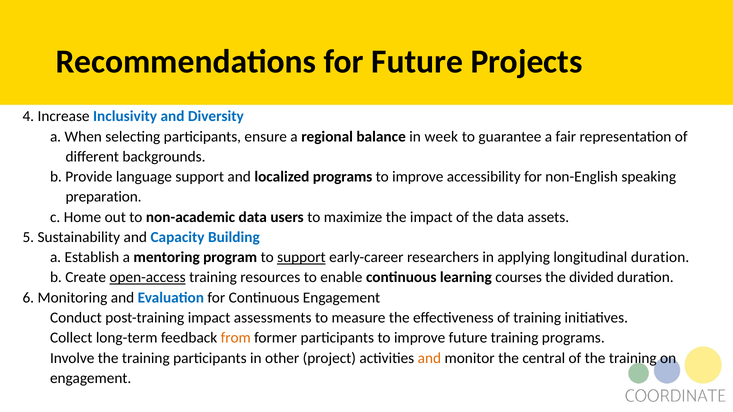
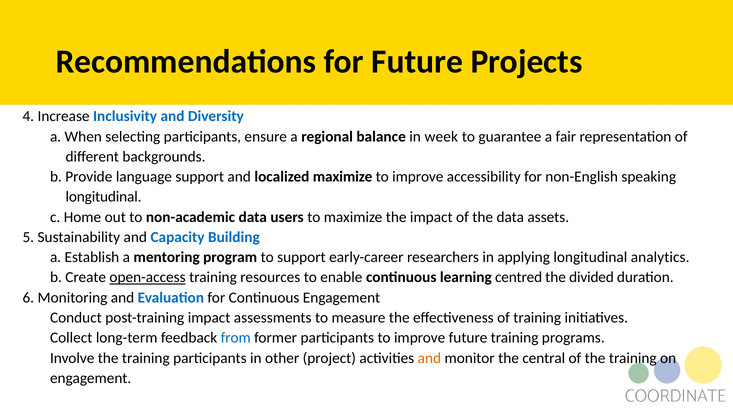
localized programs: programs -> maximize
preparation at (104, 197): preparation -> longitudinal
support at (301, 257) underline: present -> none
longitudinal duration: duration -> analytics
courses: courses -> centred
from colour: orange -> blue
